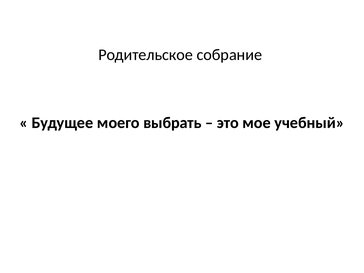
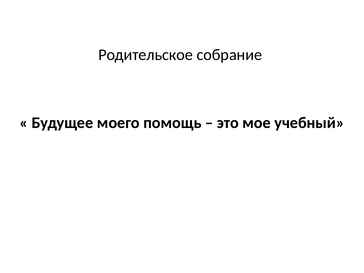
выбрать: выбрать -> помощь
